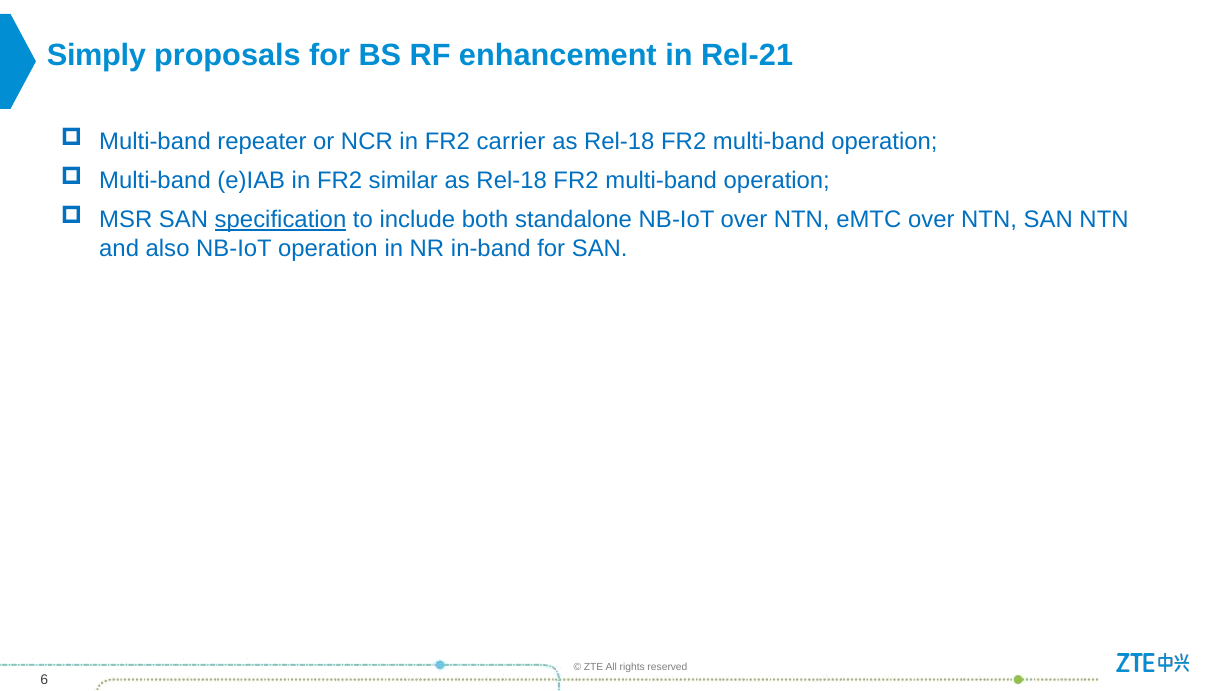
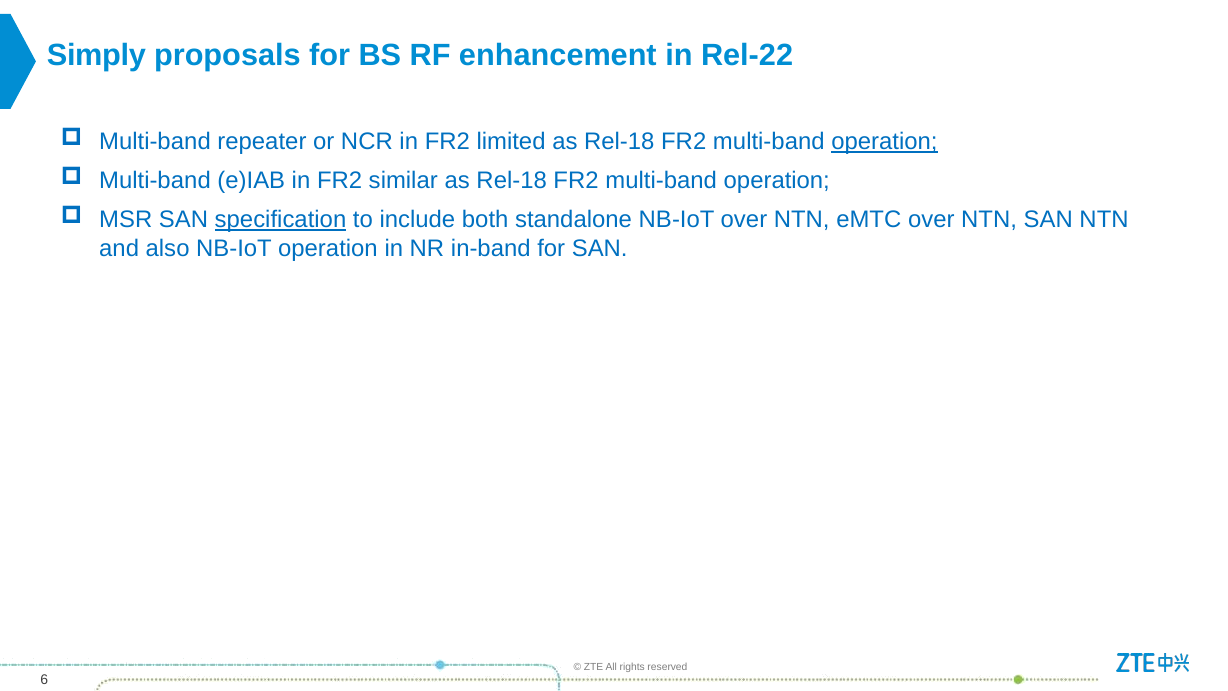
Rel-21: Rel-21 -> Rel-22
carrier: carrier -> limited
operation at (884, 142) underline: none -> present
